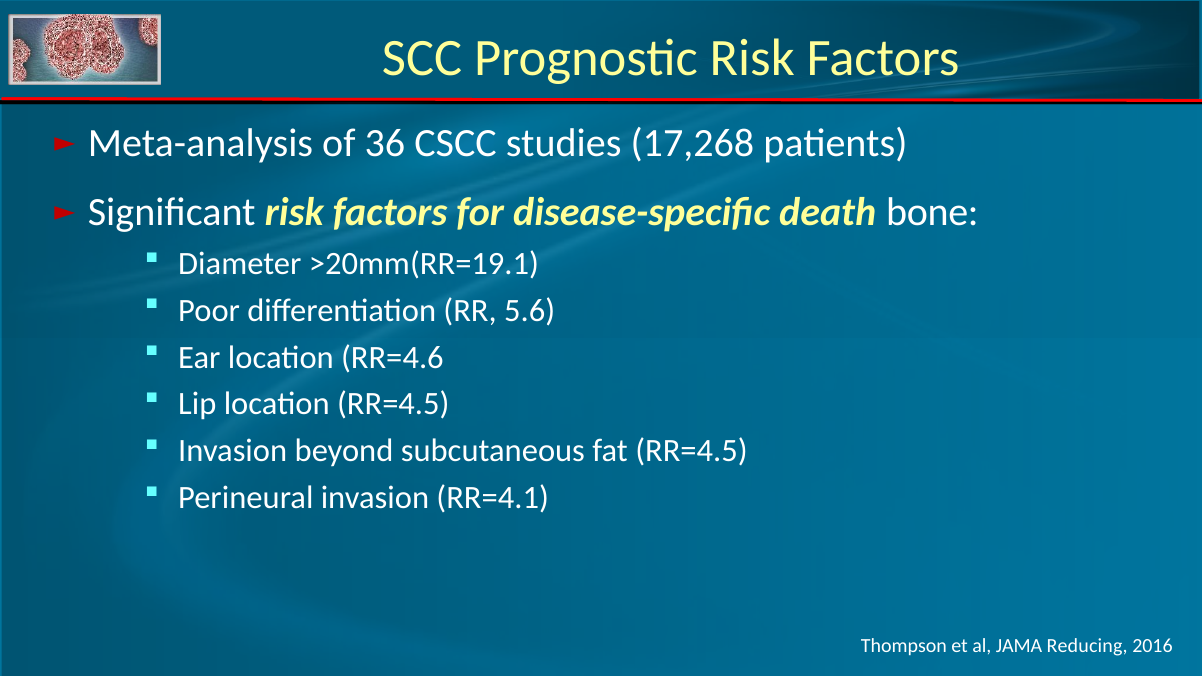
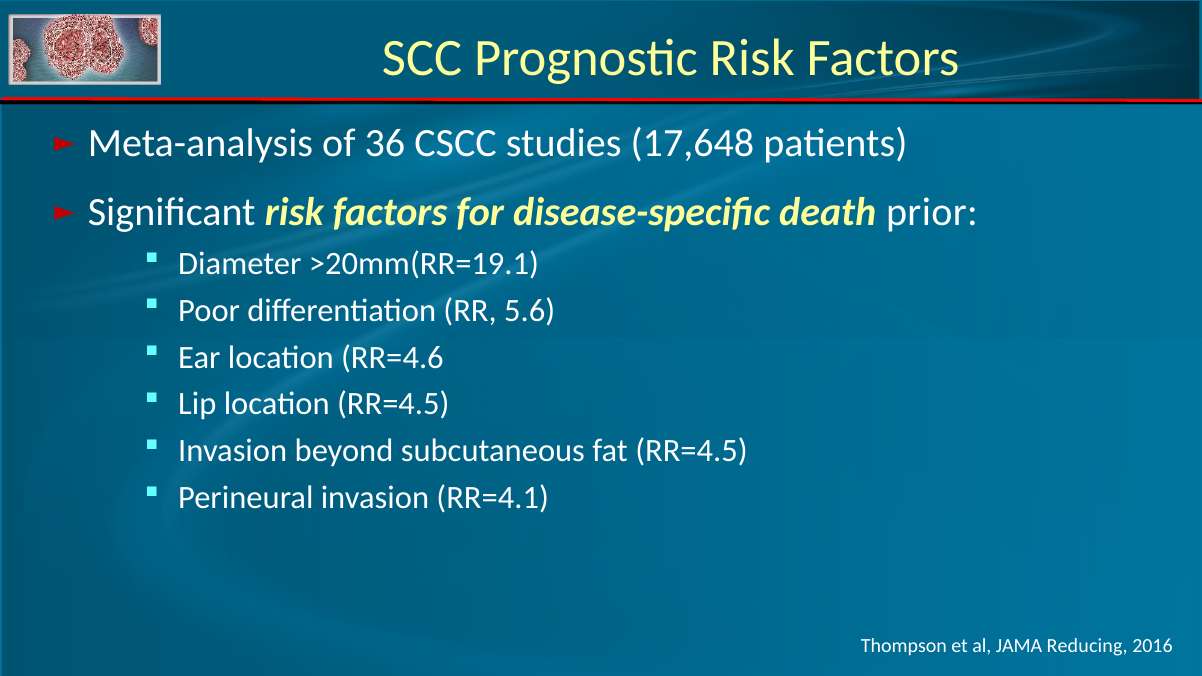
17,268: 17,268 -> 17,648
bone: bone -> prior
